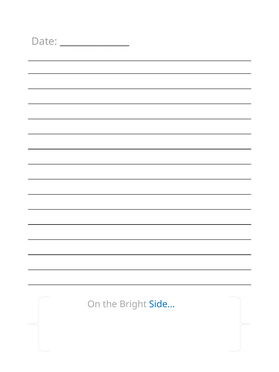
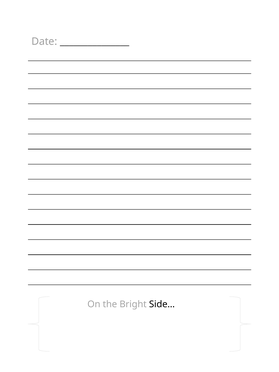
Side… colour: blue -> black
